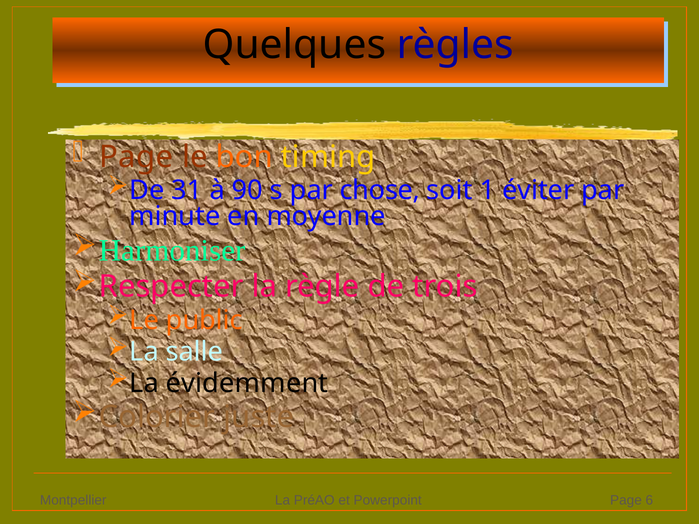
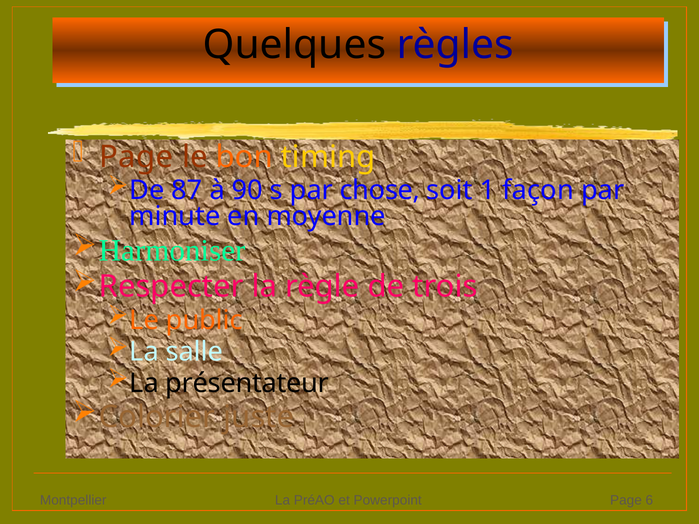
31: 31 -> 87
éviter: éviter -> façon
évidemment: évidemment -> présentateur
